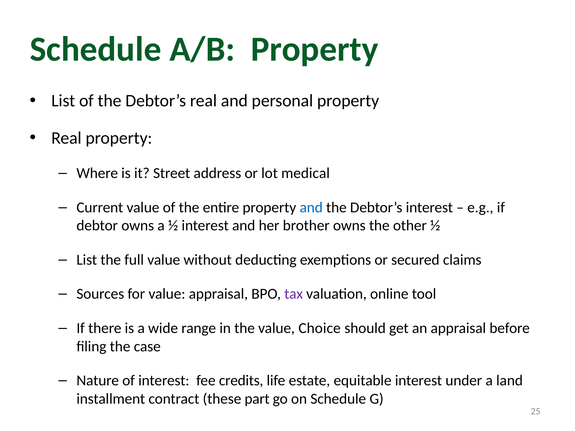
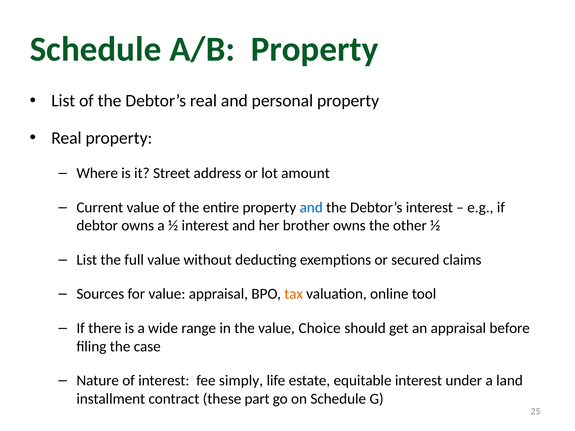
medical: medical -> amount
tax colour: purple -> orange
credits: credits -> simply
